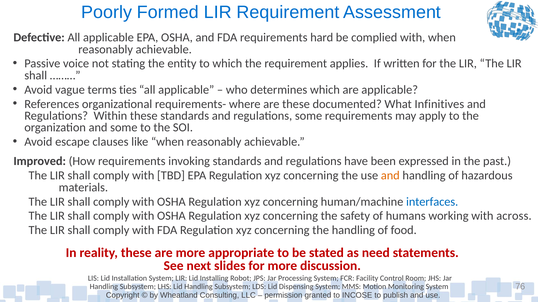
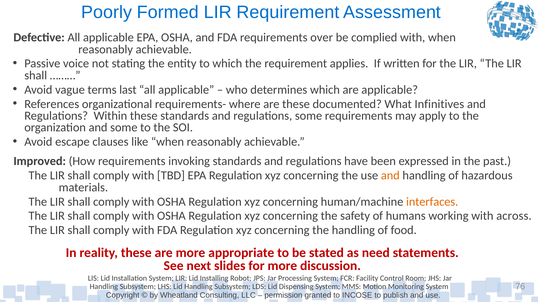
hard: hard -> over
ties: ties -> last
interfaces colour: blue -> orange
